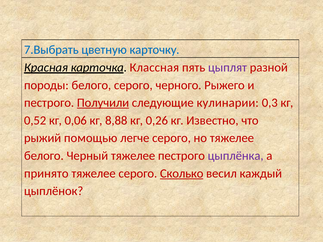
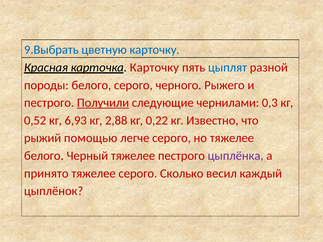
7.Выбрать: 7.Выбрать -> 9.Выбрать
карточка Классная: Классная -> Карточку
цыплят colour: purple -> blue
кулинарии: кулинарии -> чернилами
0,06: 0,06 -> 6,93
8,88: 8,88 -> 2,88
0,26: 0,26 -> 0,22
Сколько underline: present -> none
